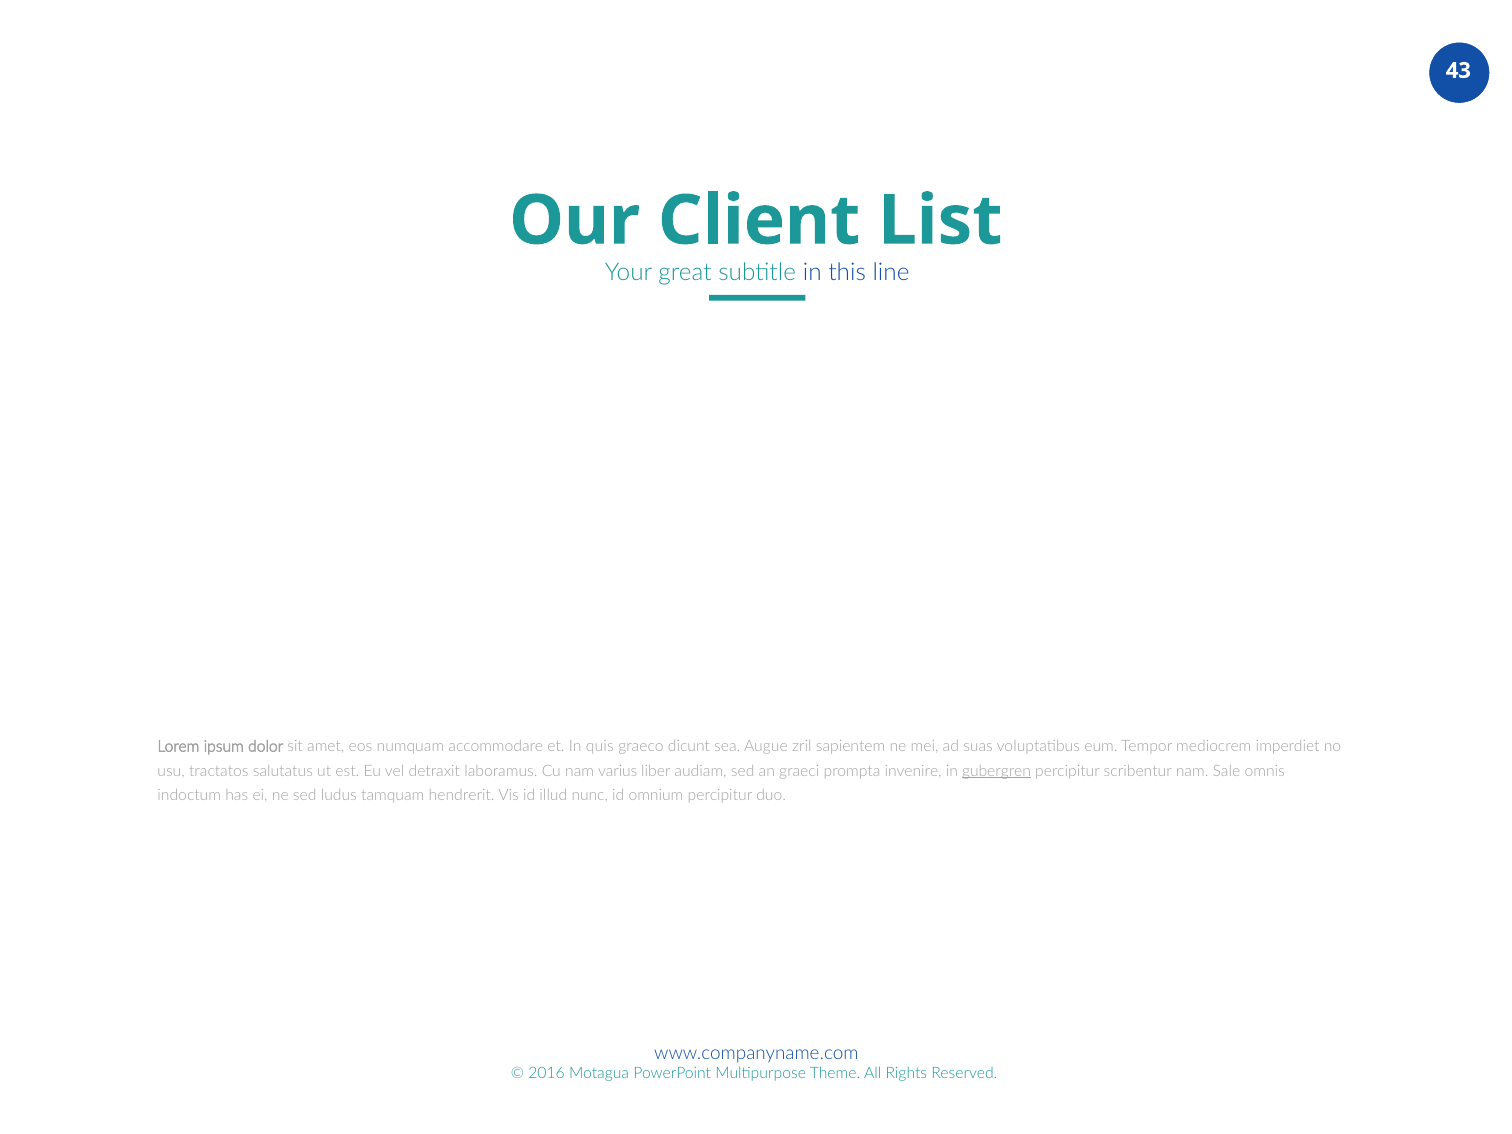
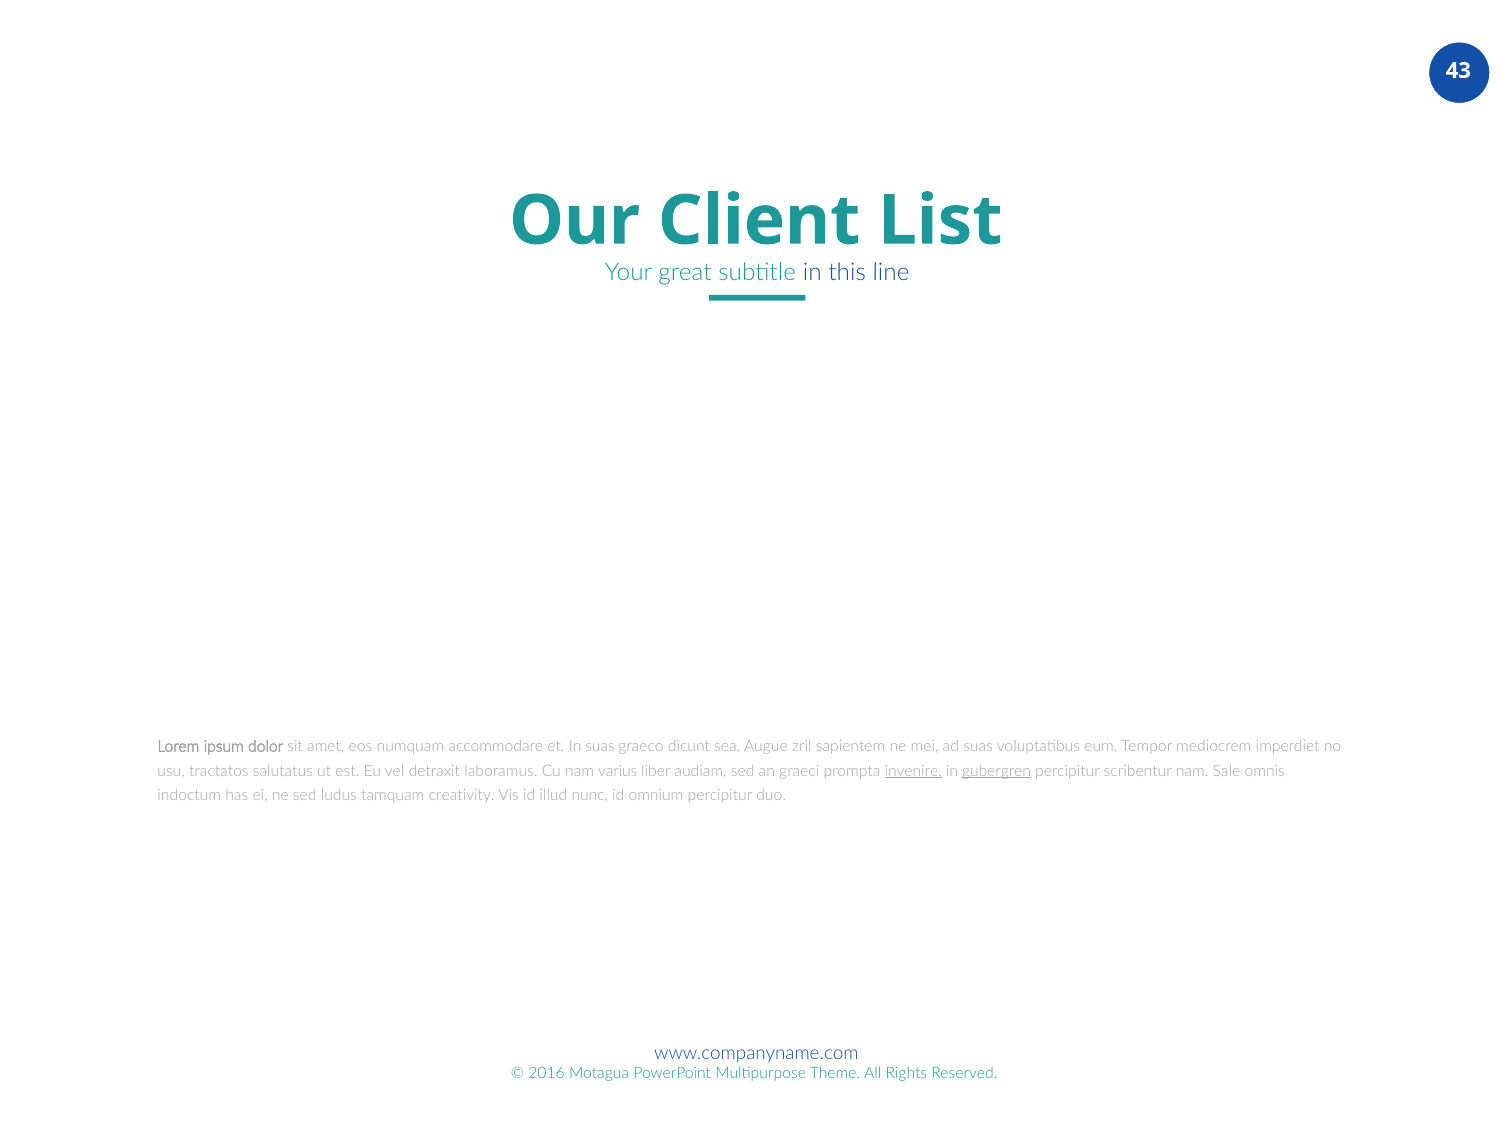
In quis: quis -> suas
invenire underline: none -> present
hendrerit: hendrerit -> creativity
